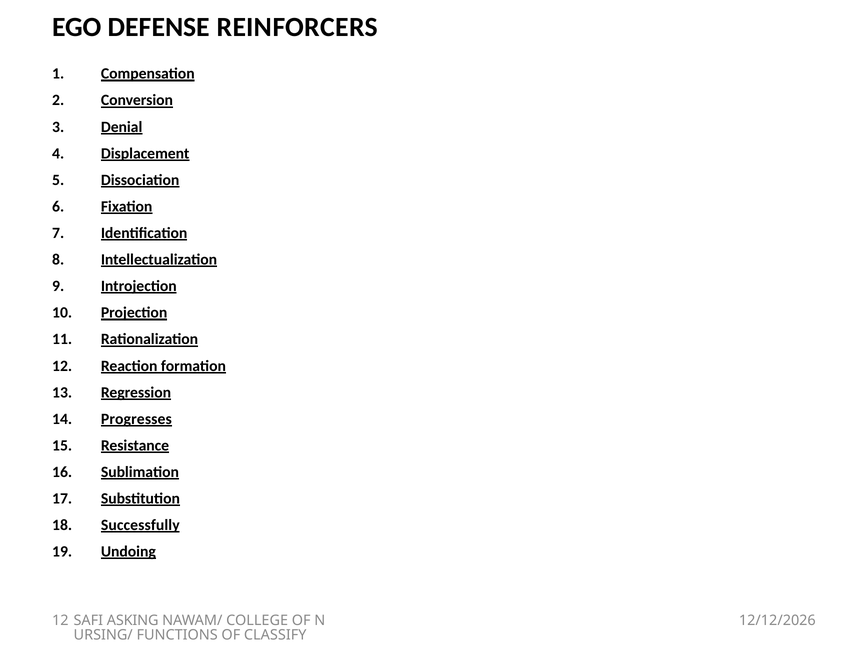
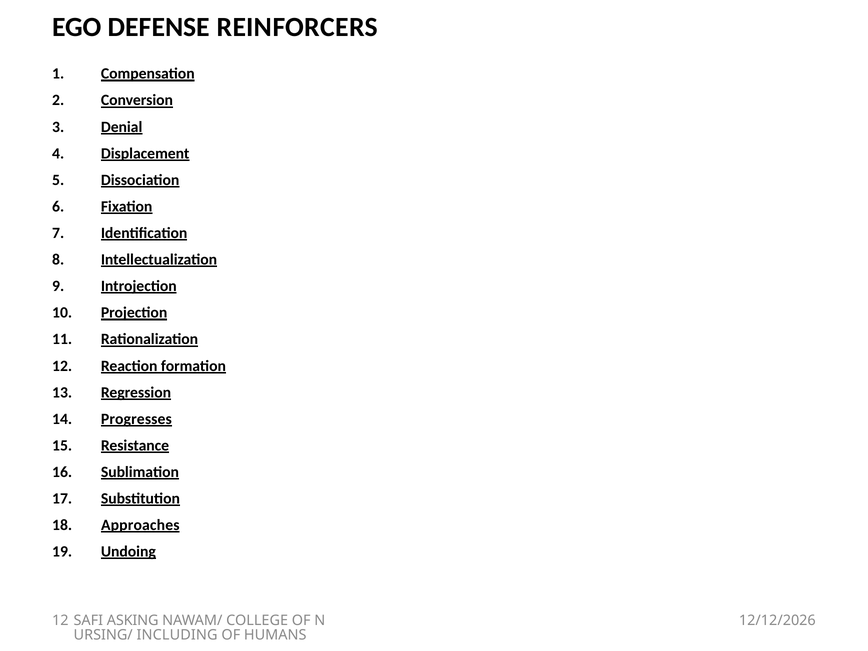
Successfully: Successfully -> Approaches
FUNCTIONS: FUNCTIONS -> INCLUDING
CLASSIFY: CLASSIFY -> HUMANS
